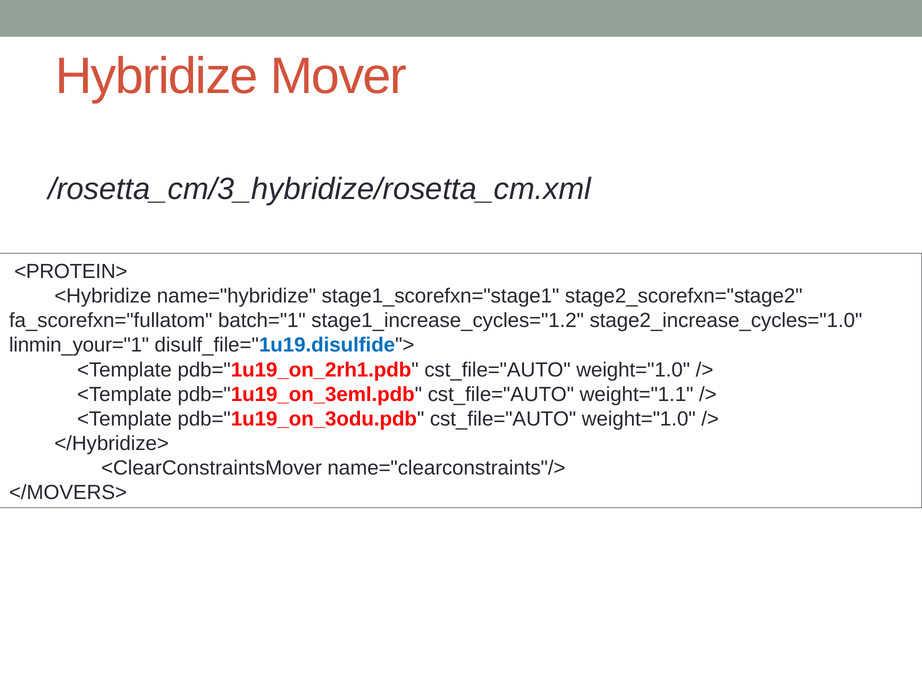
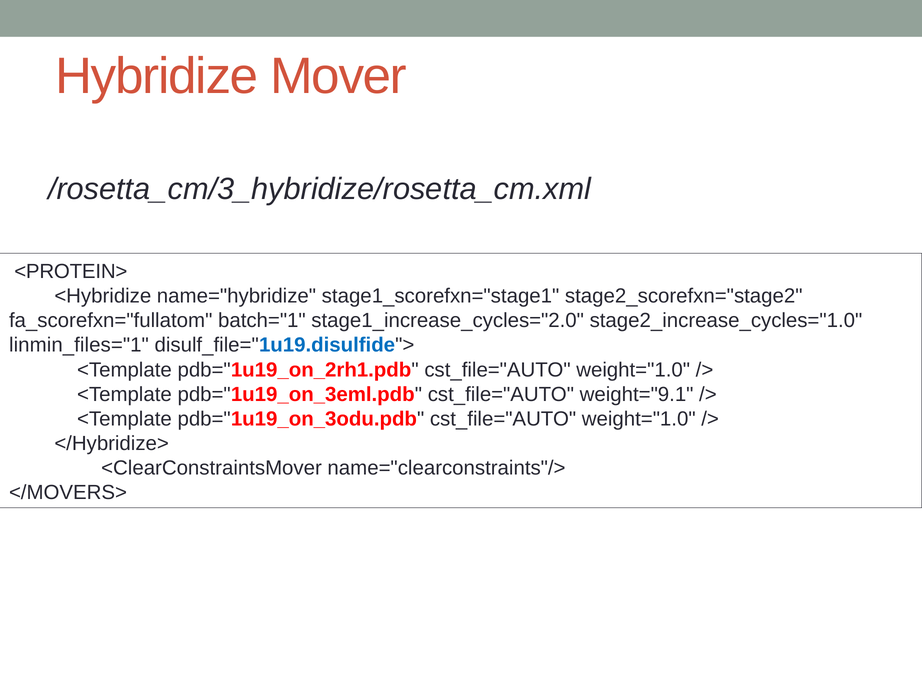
stage1_increase_cycles="1.2: stage1_increase_cycles="1.2 -> stage1_increase_cycles="2.0
linmin_your="1: linmin_your="1 -> linmin_files="1
weight="1.1: weight="1.1 -> weight="9.1
